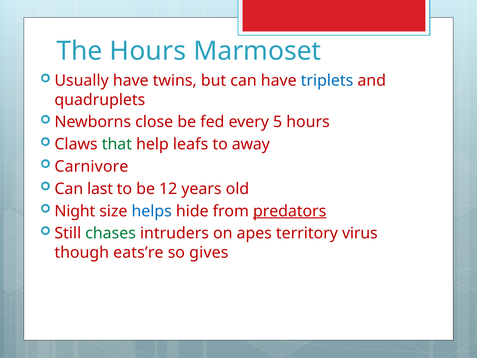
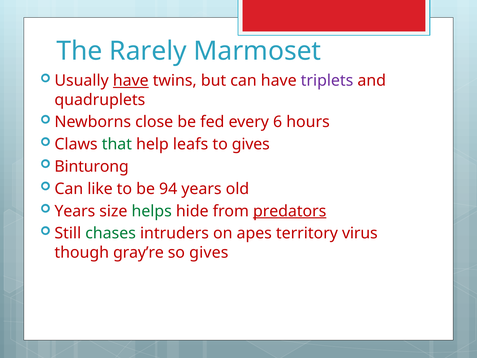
The Hours: Hours -> Rarely
have at (131, 81) underline: none -> present
triplets colour: blue -> purple
5: 5 -> 6
to away: away -> gives
Carnivore: Carnivore -> Binturong
last: last -> like
12: 12 -> 94
Night at (75, 211): Night -> Years
helps colour: blue -> green
eats’re: eats’re -> gray’re
